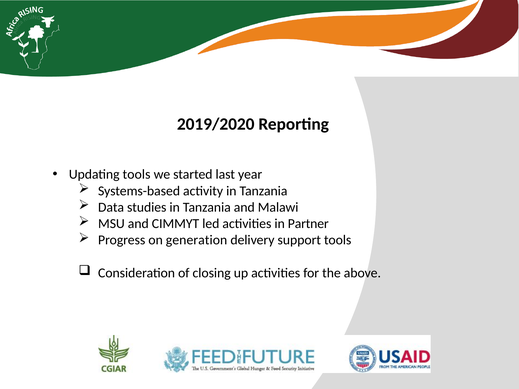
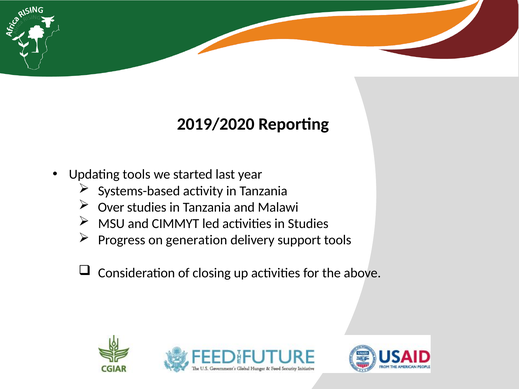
Data: Data -> Over
in Partner: Partner -> Studies
